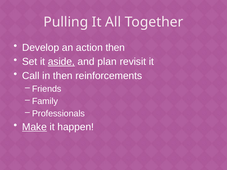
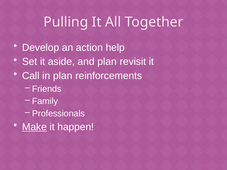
action then: then -> help
aside underline: present -> none
in then: then -> plan
